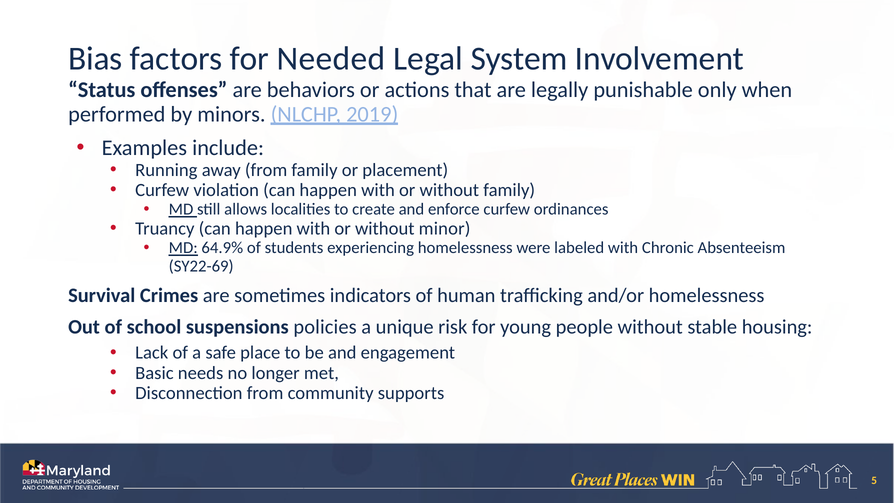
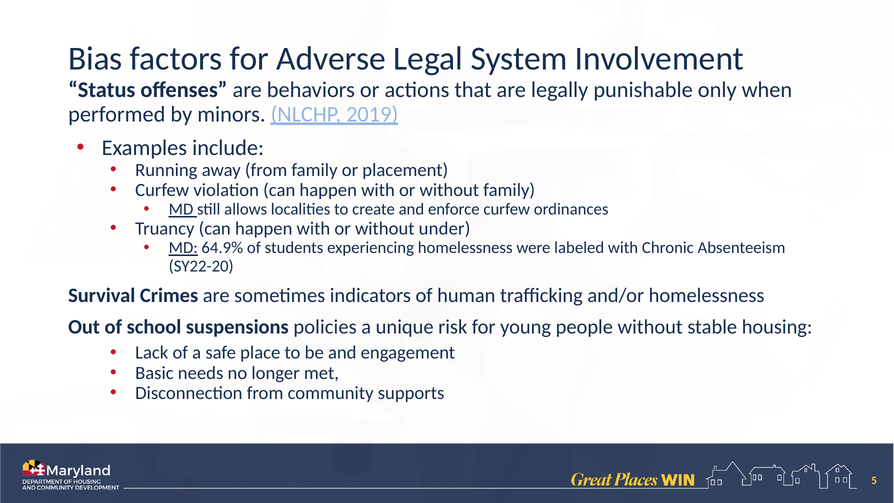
Needed: Needed -> Adverse
minor: minor -> under
SY22-69: SY22-69 -> SY22-20
